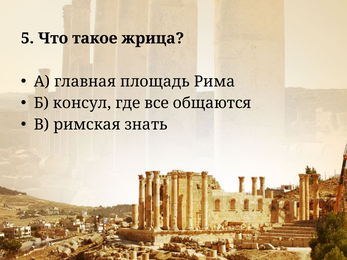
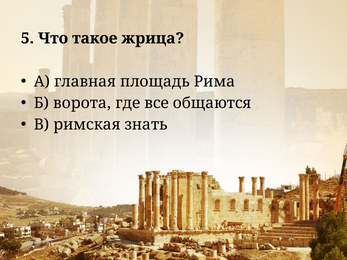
консул: консул -> ворота
